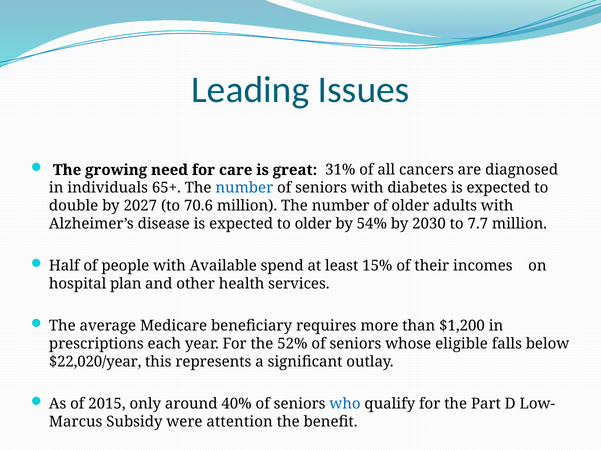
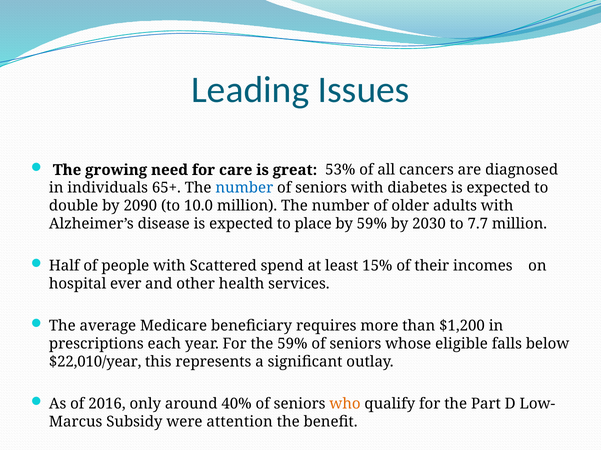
31%: 31% -> 53%
2027: 2027 -> 2090
70.6: 70.6 -> 10.0
to older: older -> place
by 54%: 54% -> 59%
Available: Available -> Scattered
plan: plan -> ever
the 52%: 52% -> 59%
$22,020/year: $22,020/year -> $22,010/year
2015: 2015 -> 2016
who colour: blue -> orange
